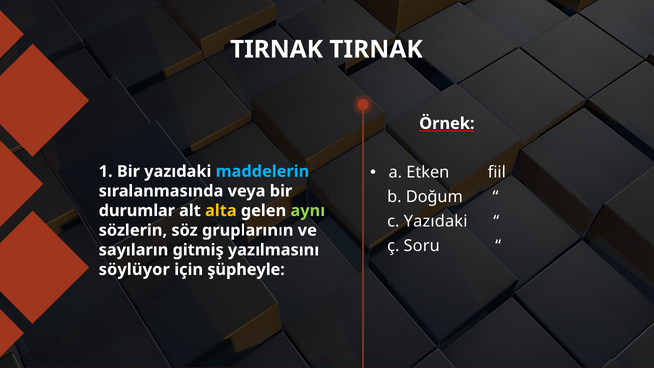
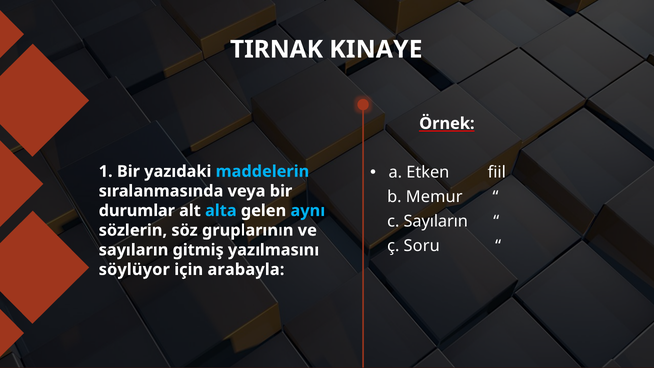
TIRNAK TIRNAK: TIRNAK -> KINAYE
Doğum: Doğum -> Memur
alta colour: yellow -> light blue
aynı colour: light green -> light blue
c Yazıdaki: Yazıdaki -> Sayıların
şüpheyle: şüpheyle -> arabayla
